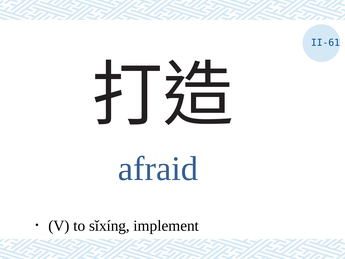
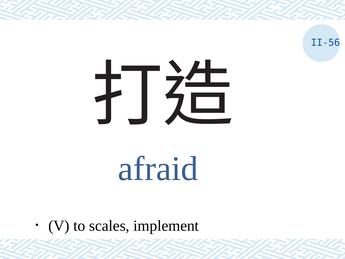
II-61: II-61 -> II-56
sǐxíng: sǐxíng -> scales
